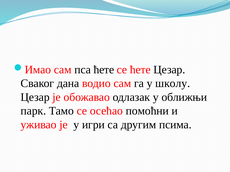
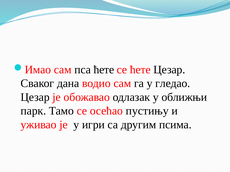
школу: школу -> гледао
помоћни: помоћни -> пустињу
